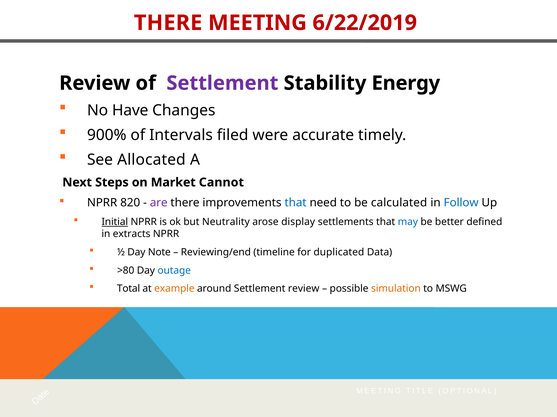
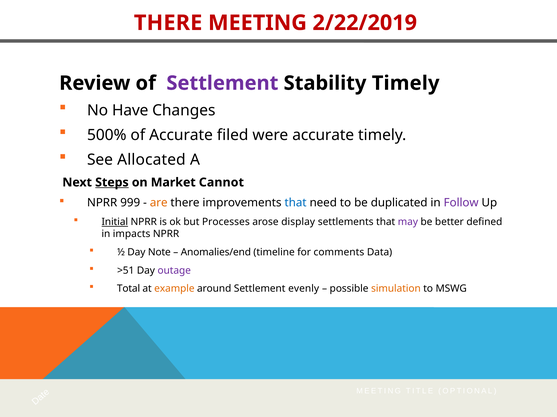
6/22/2019: 6/22/2019 -> 2/22/2019
Stability Energy: Energy -> Timely
900%: 900% -> 500%
of Intervals: Intervals -> Accurate
Steps underline: none -> present
820: 820 -> 999
are colour: purple -> orange
calculated: calculated -> duplicated
Follow colour: blue -> purple
Neutrality: Neutrality -> Processes
may colour: blue -> purple
extracts: extracts -> impacts
Reviewing/end: Reviewing/end -> Anomalies/end
duplicated: duplicated -> comments
>80: >80 -> >51
outage colour: blue -> purple
Settlement review: review -> evenly
